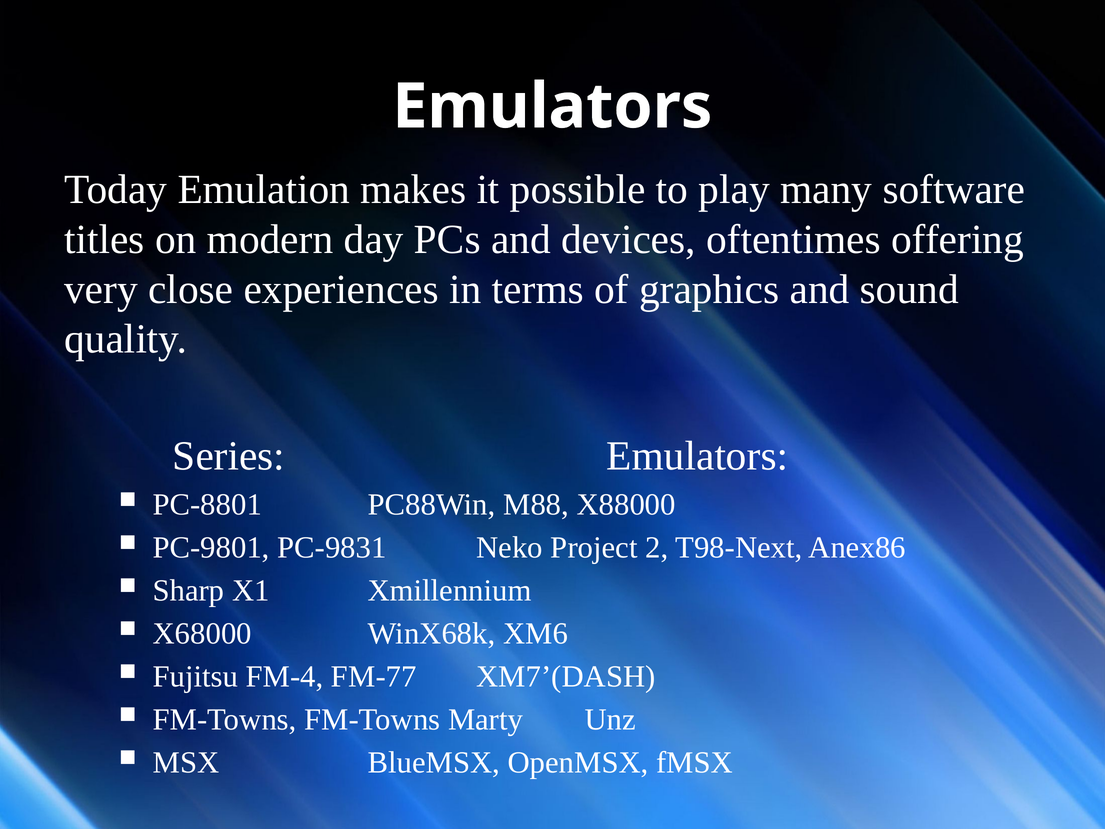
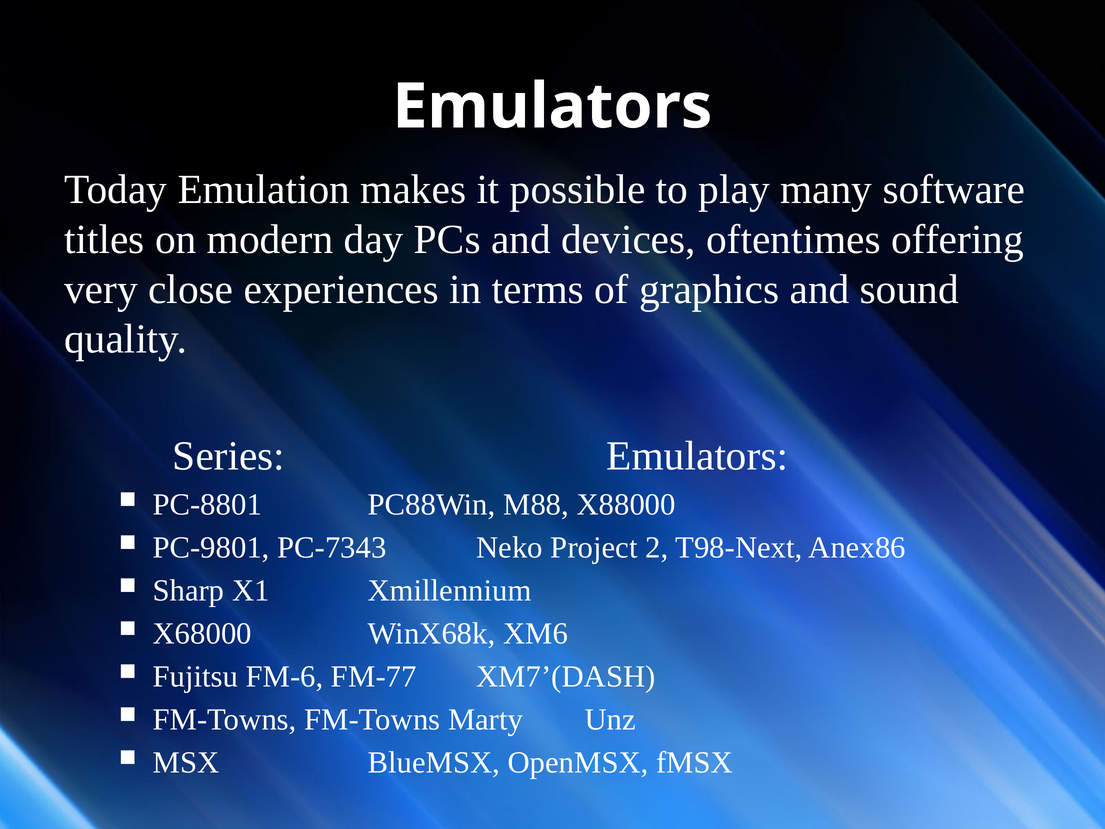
PC-9831: PC-9831 -> PC-7343
FM-4: FM-4 -> FM-6
